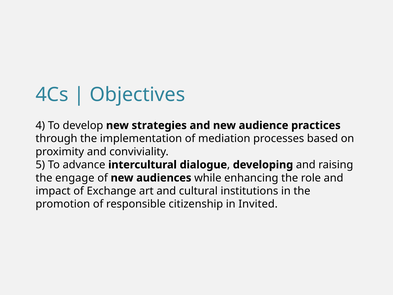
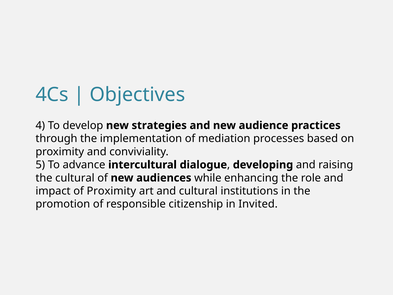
the engage: engage -> cultural
of Exchange: Exchange -> Proximity
